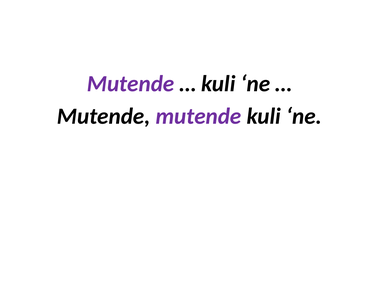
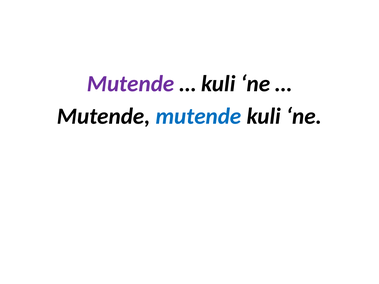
mutende at (198, 116) colour: purple -> blue
